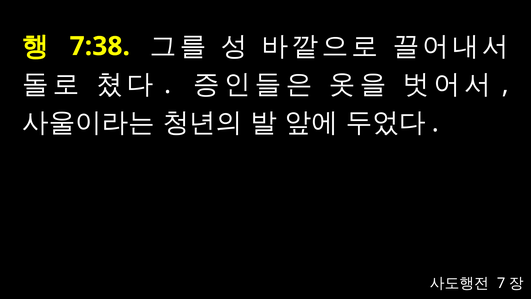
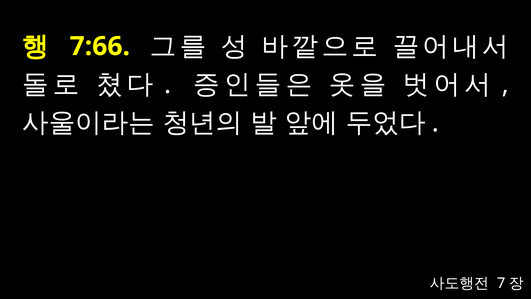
7:38: 7:38 -> 7:66
